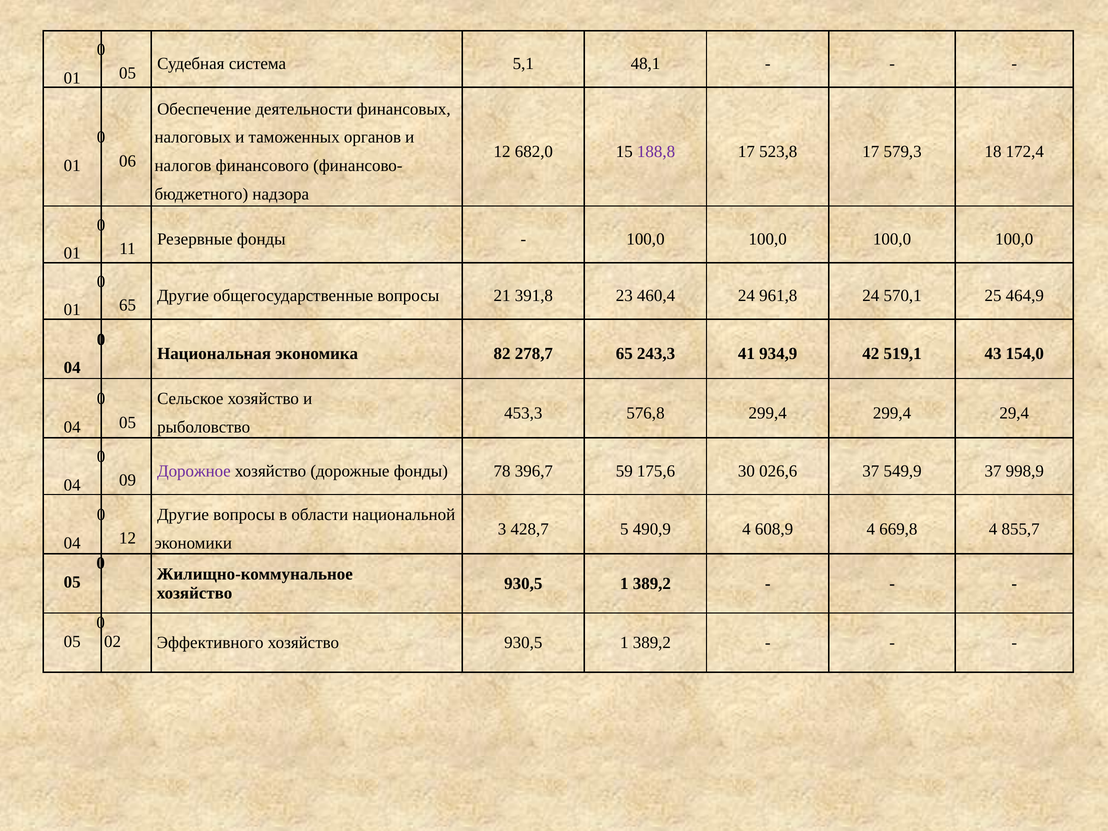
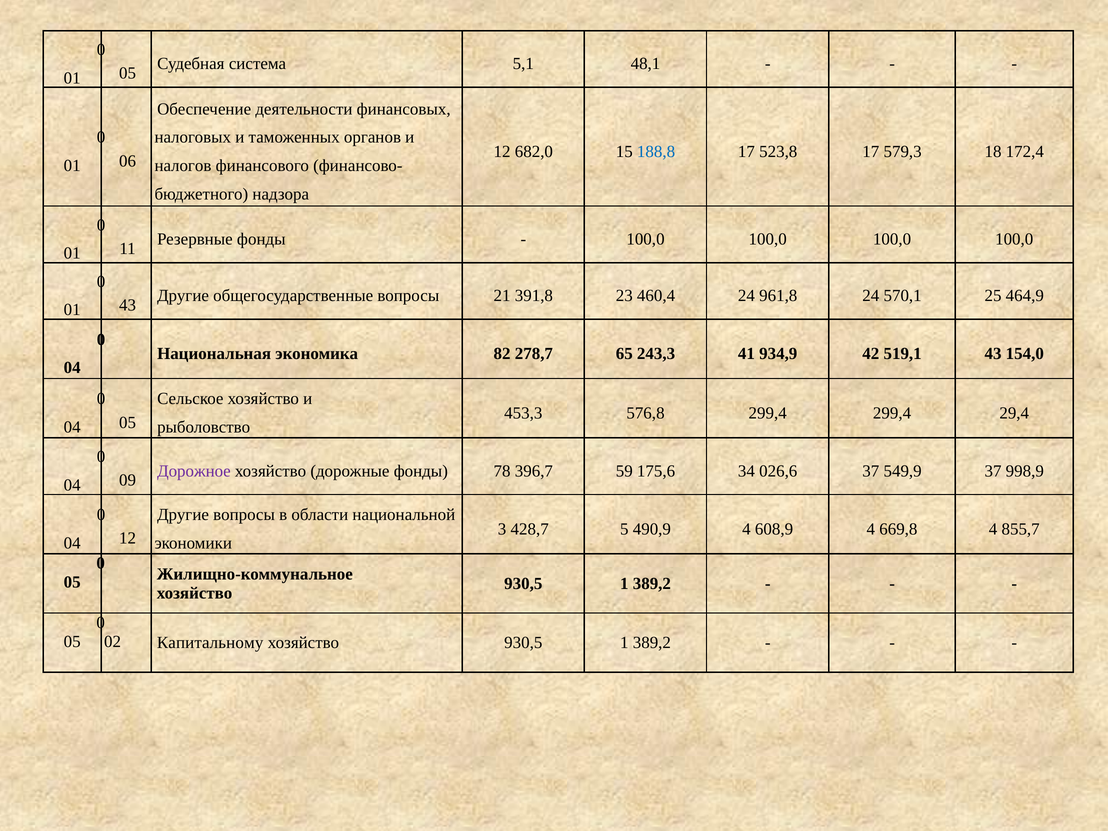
188,8 colour: purple -> blue
65 at (128, 305): 65 -> 43
30: 30 -> 34
Эффективного: Эффективного -> Капитальному
